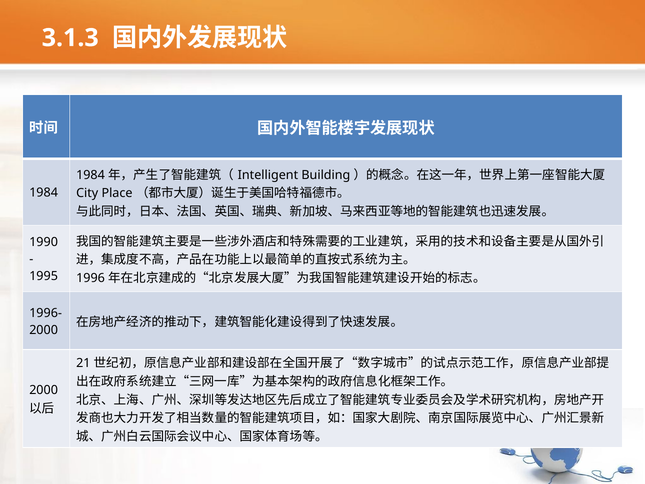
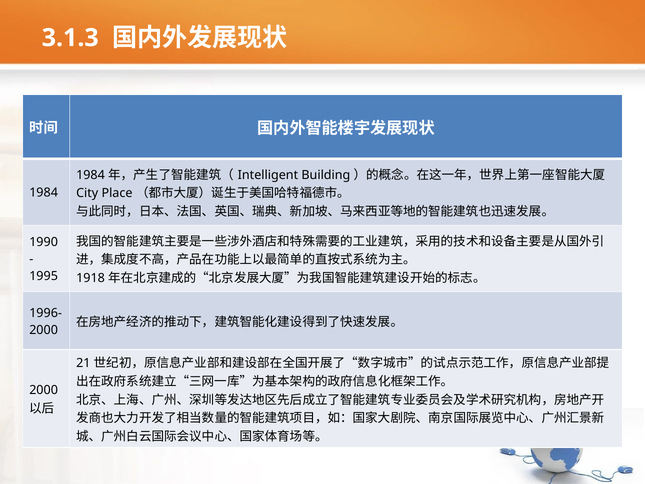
1996: 1996 -> 1918
